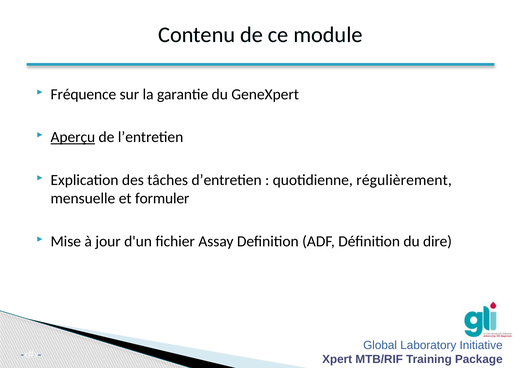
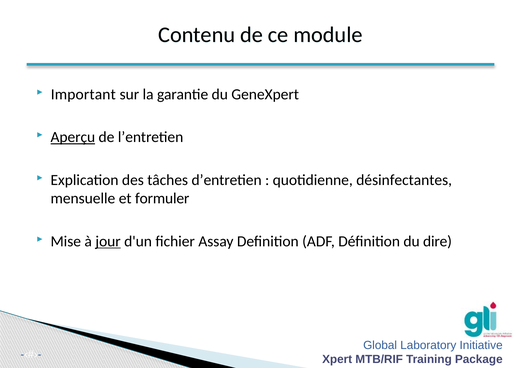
Fréquence: Fréquence -> Important
régulièrement: régulièrement -> désinfectantes
jour underline: none -> present
